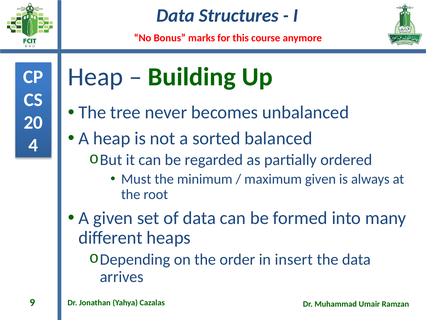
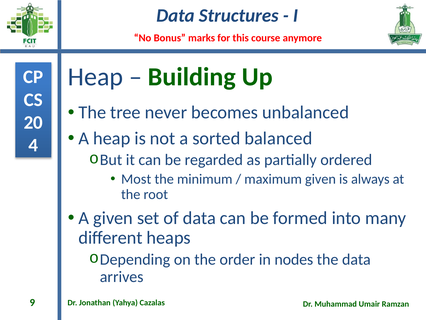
Must: Must -> Most
insert: insert -> nodes
